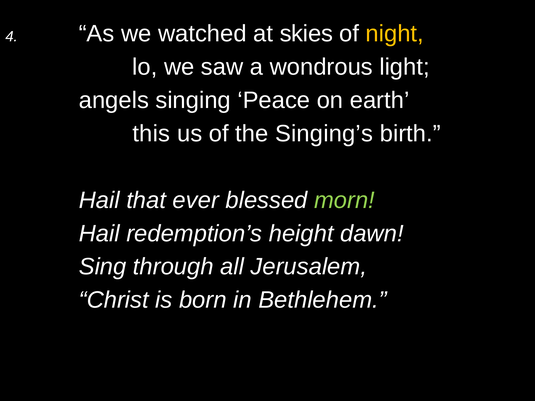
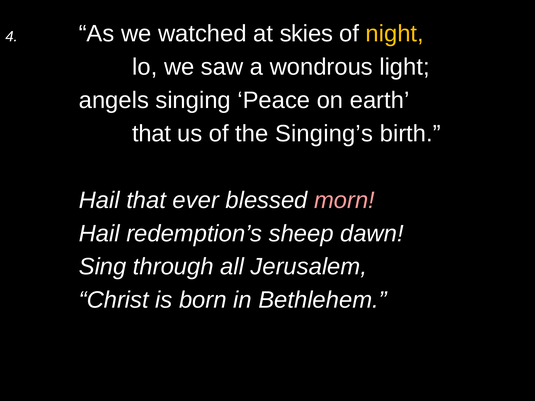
this at (151, 134): this -> that
morn colour: light green -> pink
height: height -> sheep
